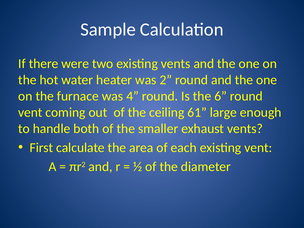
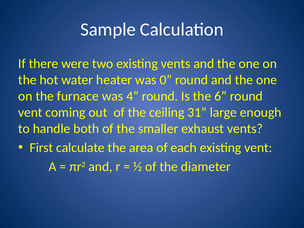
2: 2 -> 0
61: 61 -> 31
